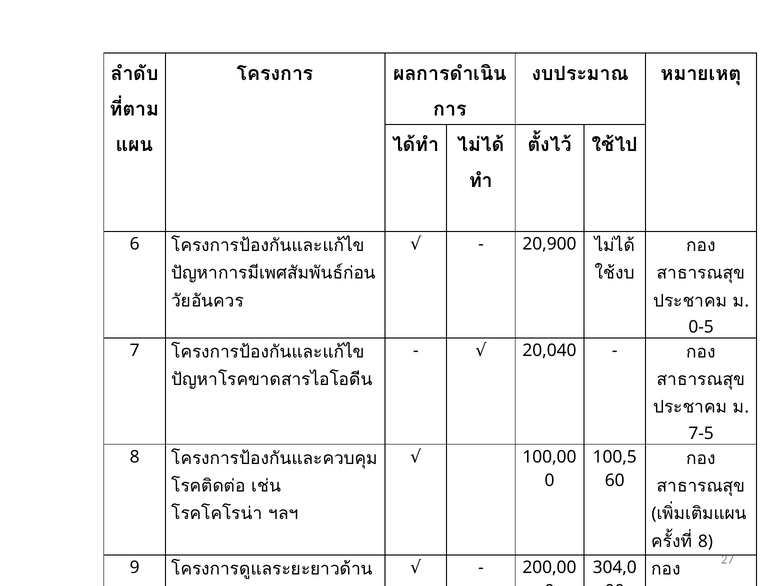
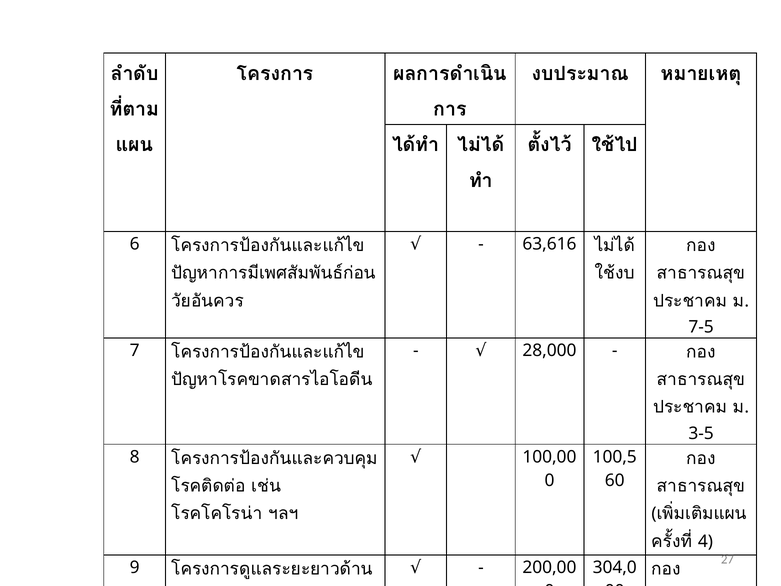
20,900: 20,900 -> 63,616
0-5: 0-5 -> 7-5
20,040: 20,040 -> 28,000
7-5: 7-5 -> 3-5
8 at (705, 541): 8 -> 4
